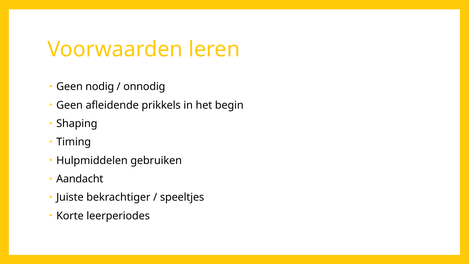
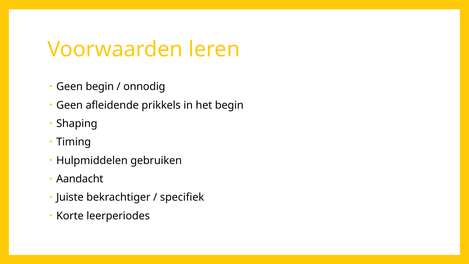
Geen nodig: nodig -> begin
speeltjes: speeltjes -> specifiek
